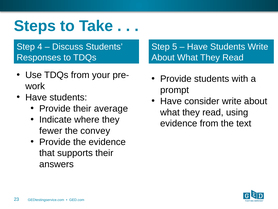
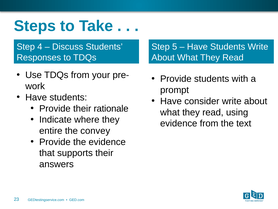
average: average -> rationale
fewer: fewer -> entire
